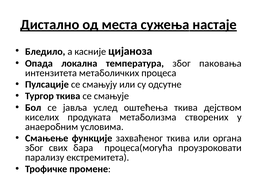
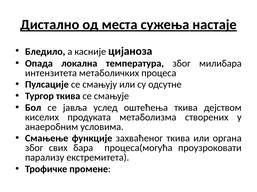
паковања: паковања -> милибара
